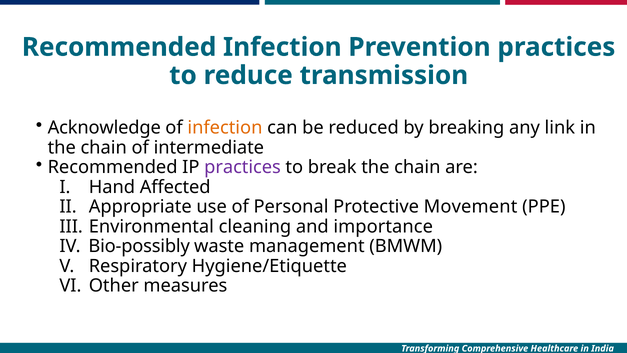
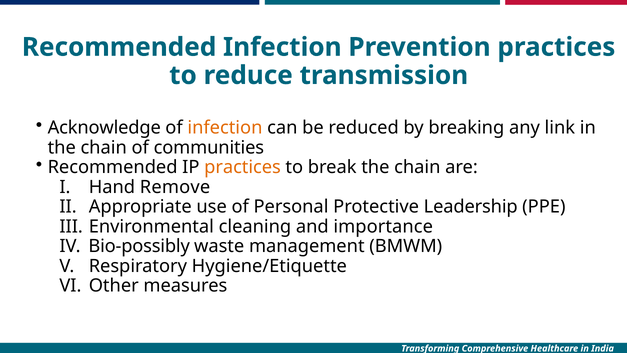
intermediate: intermediate -> communities
practices at (243, 167) colour: purple -> orange
Affected: Affected -> Remove
Movement: Movement -> Leadership
